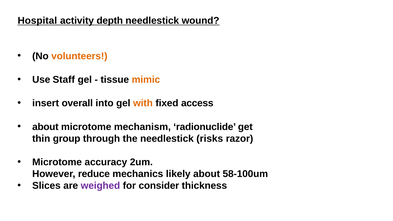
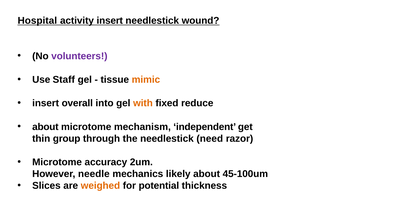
activity depth: depth -> insert
volunteers colour: orange -> purple
access: access -> reduce
radionuclide: radionuclide -> independent
risks: risks -> need
reduce: reduce -> needle
58-100um: 58-100um -> 45-100um
weighed colour: purple -> orange
consider: consider -> potential
